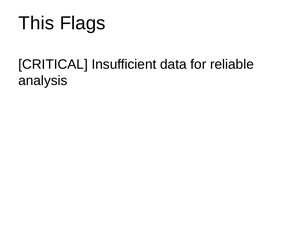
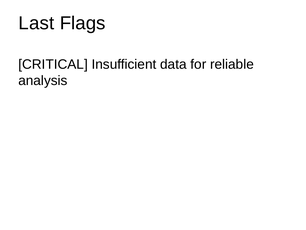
This: This -> Last
